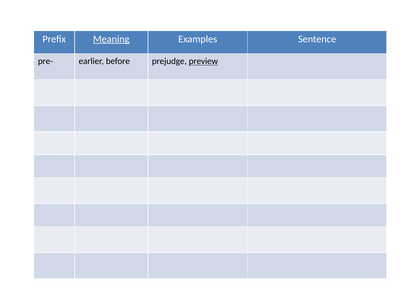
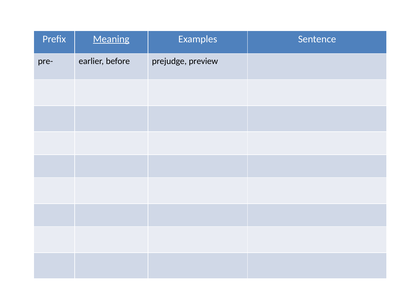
preview underline: present -> none
